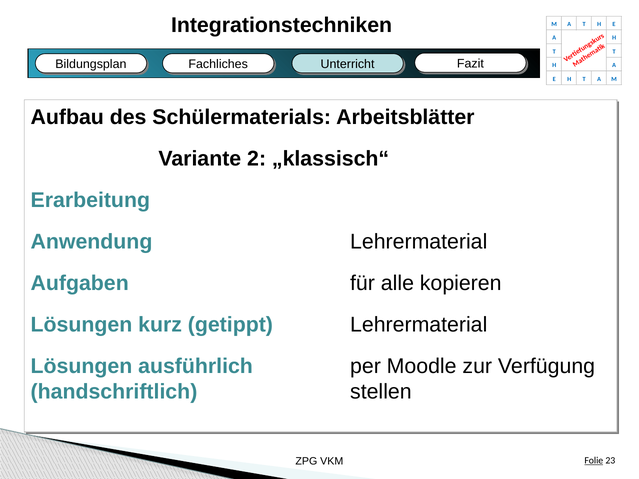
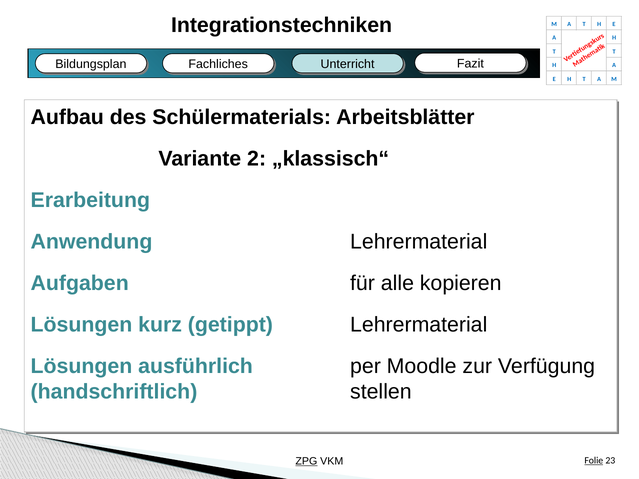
ZPG underline: none -> present
